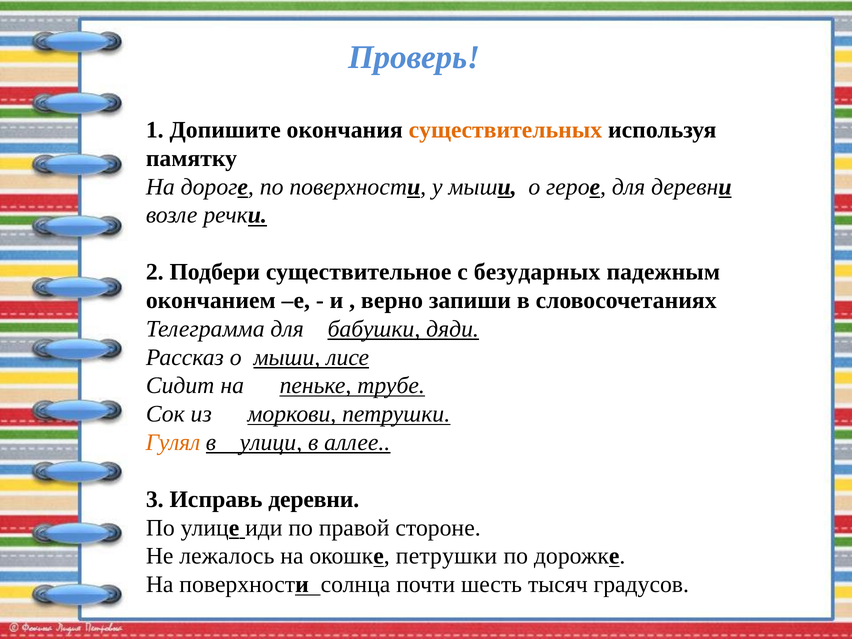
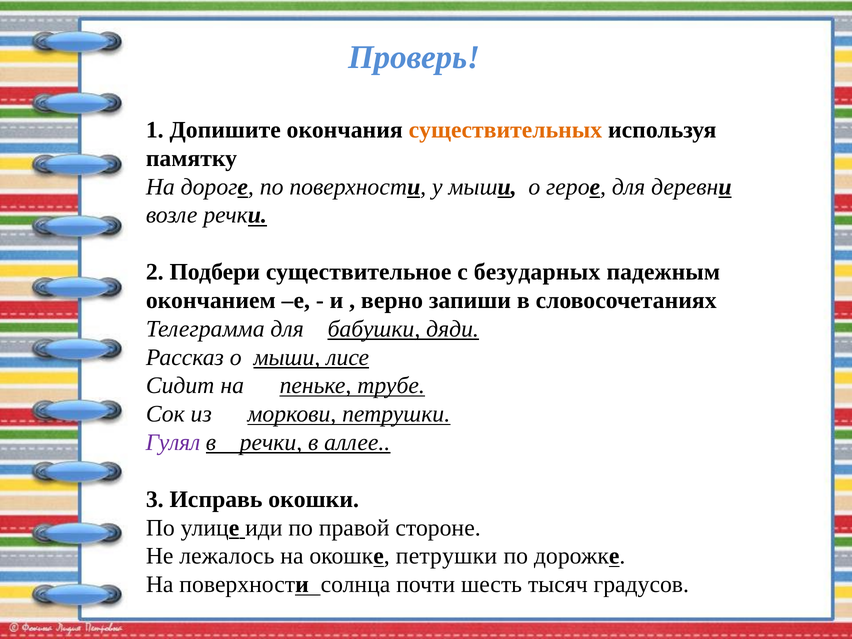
Гулял colour: orange -> purple
в улици: улици -> речки
Исправь деревни: деревни -> окошки
